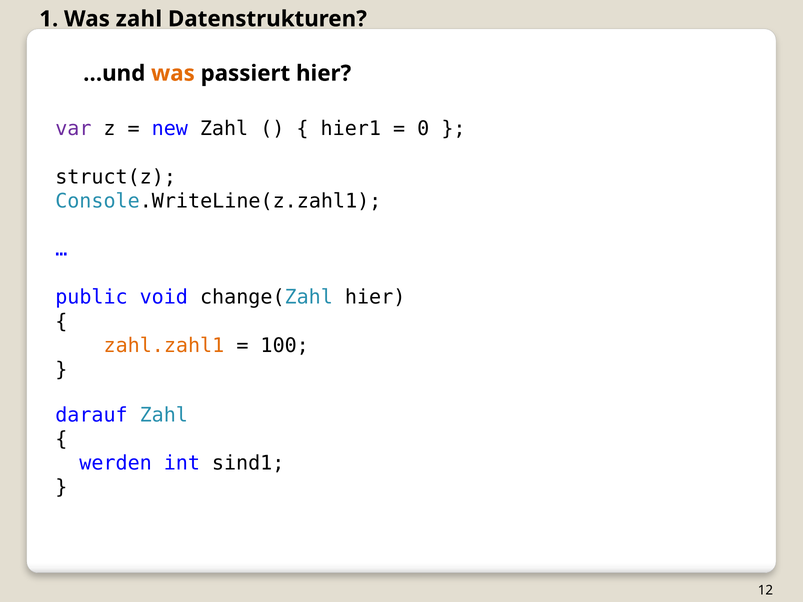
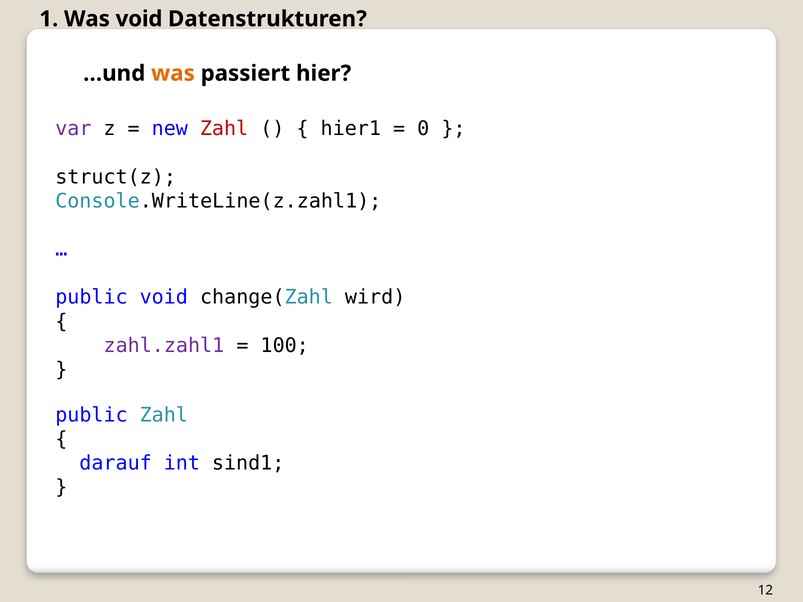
Was zahl: zahl -> void
Zahl at (224, 129) colour: black -> red
change(Zahl hier: hier -> wird
zahl.zahl1 colour: orange -> purple
darauf at (91, 415): darauf -> public
werden: werden -> darauf
